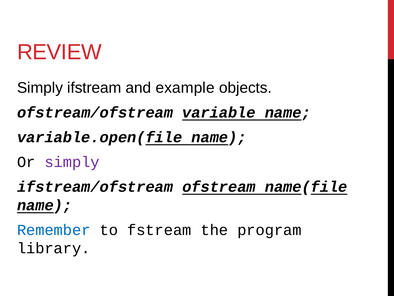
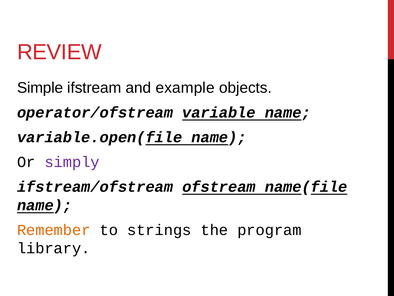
Simply at (40, 88): Simply -> Simple
ofstream/ofstream: ofstream/ofstream -> operator/ofstream
Remember colour: blue -> orange
fstream: fstream -> strings
